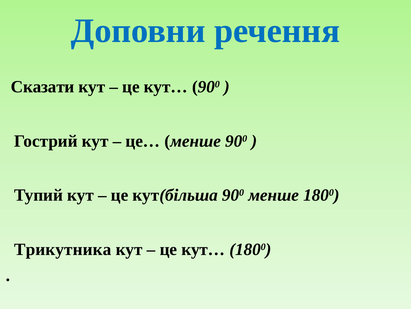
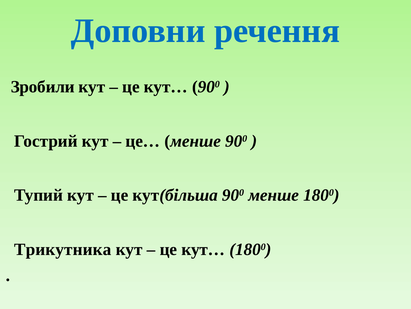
Сказати: Сказати -> Зробили
